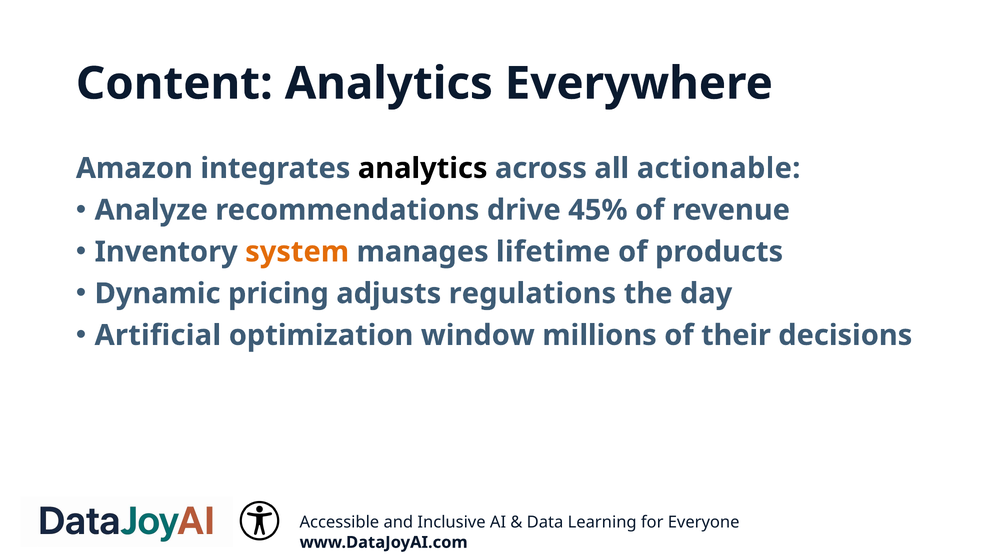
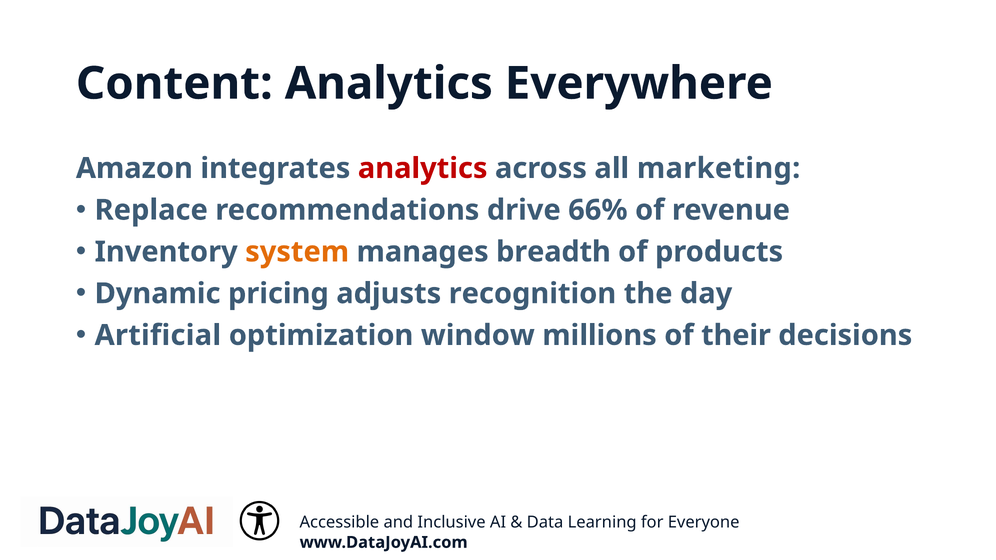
analytics at (423, 168) colour: black -> red
actionable: actionable -> marketing
Analyze: Analyze -> Replace
45%: 45% -> 66%
lifetime: lifetime -> breadth
regulations: regulations -> recognition
